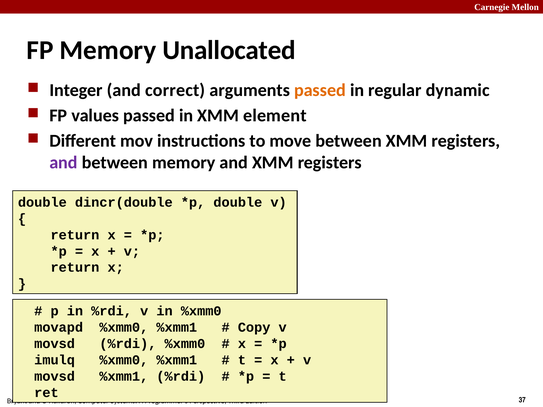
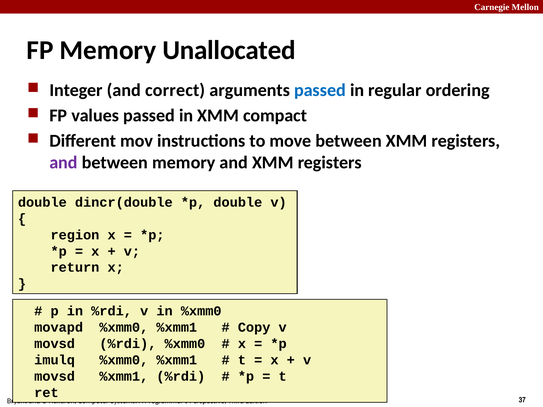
passed at (320, 90) colour: orange -> blue
dynamic: dynamic -> ordering
element: element -> compact
return at (75, 235): return -> region
